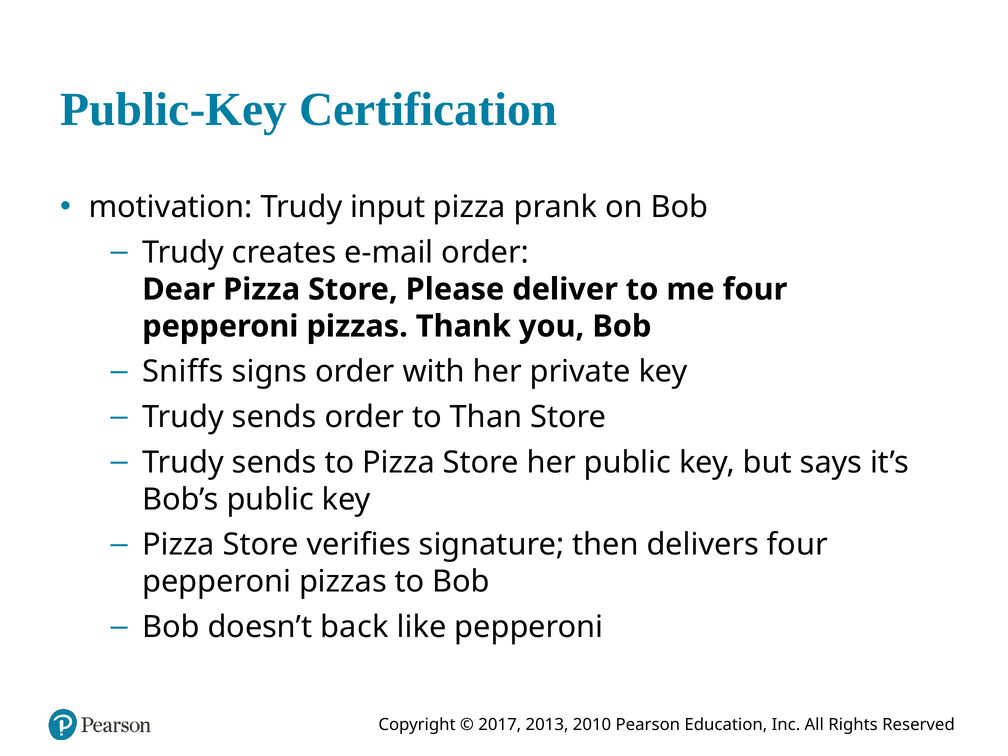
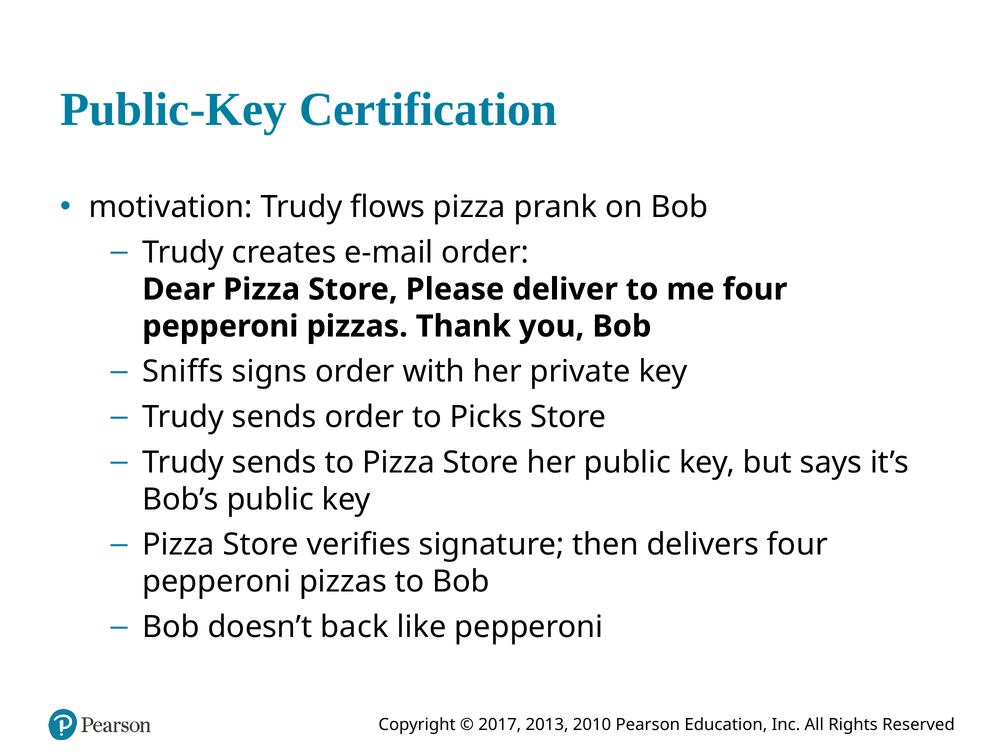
input: input -> flows
Than: Than -> Picks
